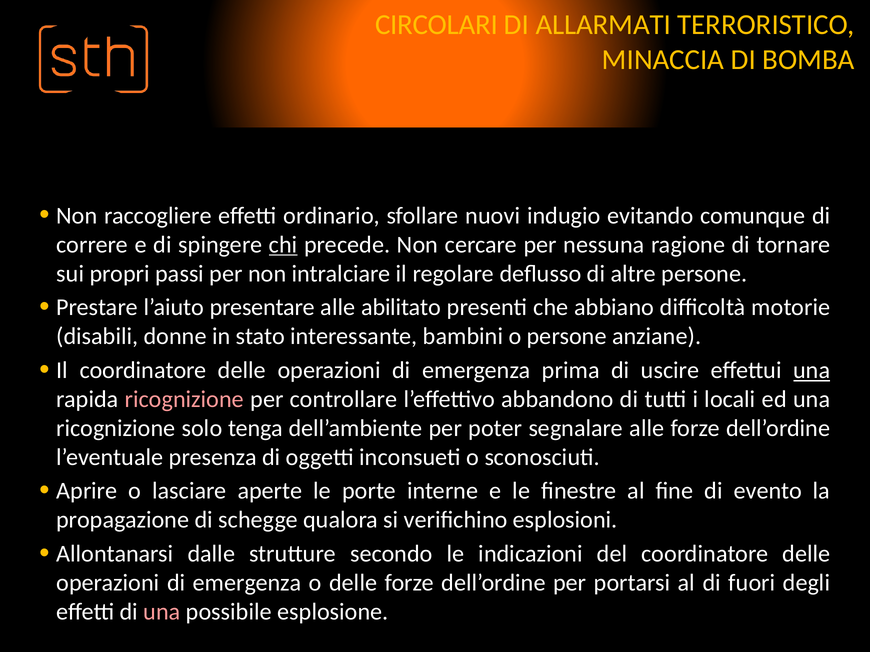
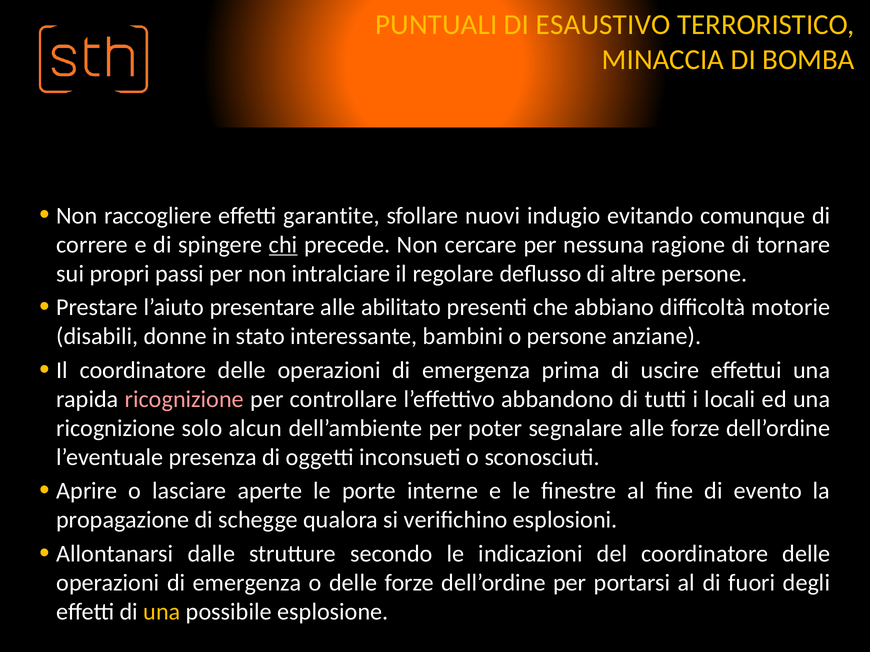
CIRCOLARI: CIRCOLARI -> PUNTUALI
ALLARMATI: ALLARMATI -> ESAUSTIVO
ordinario: ordinario -> garantite
una at (812, 371) underline: present -> none
tenga: tenga -> alcun
una at (162, 612) colour: pink -> yellow
